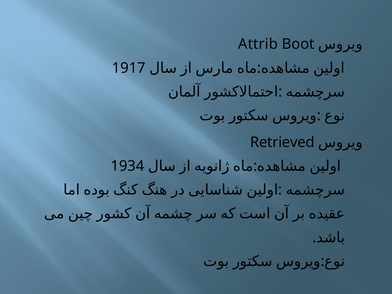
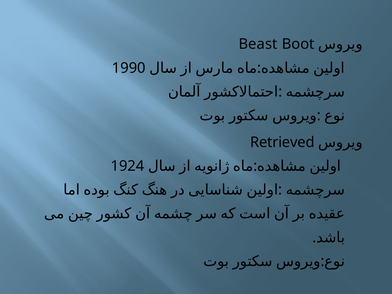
Attrib: Attrib -> Beast
1917: 1917 -> 1990
1934: 1934 -> 1924
